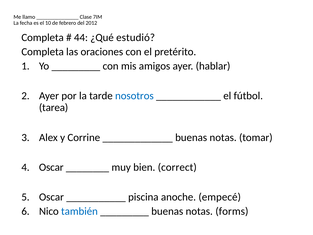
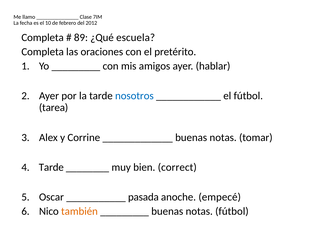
44: 44 -> 89
estudió: estudió -> escuela
Oscar at (51, 167): Oscar -> Tarde
piscina: piscina -> pasada
también colour: blue -> orange
notas forms: forms -> fútbol
